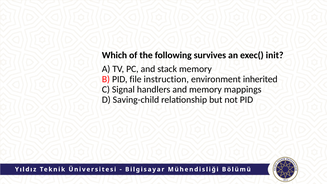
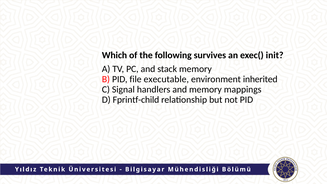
instruction: instruction -> executable
Saving-child: Saving-child -> Fprintf-child
